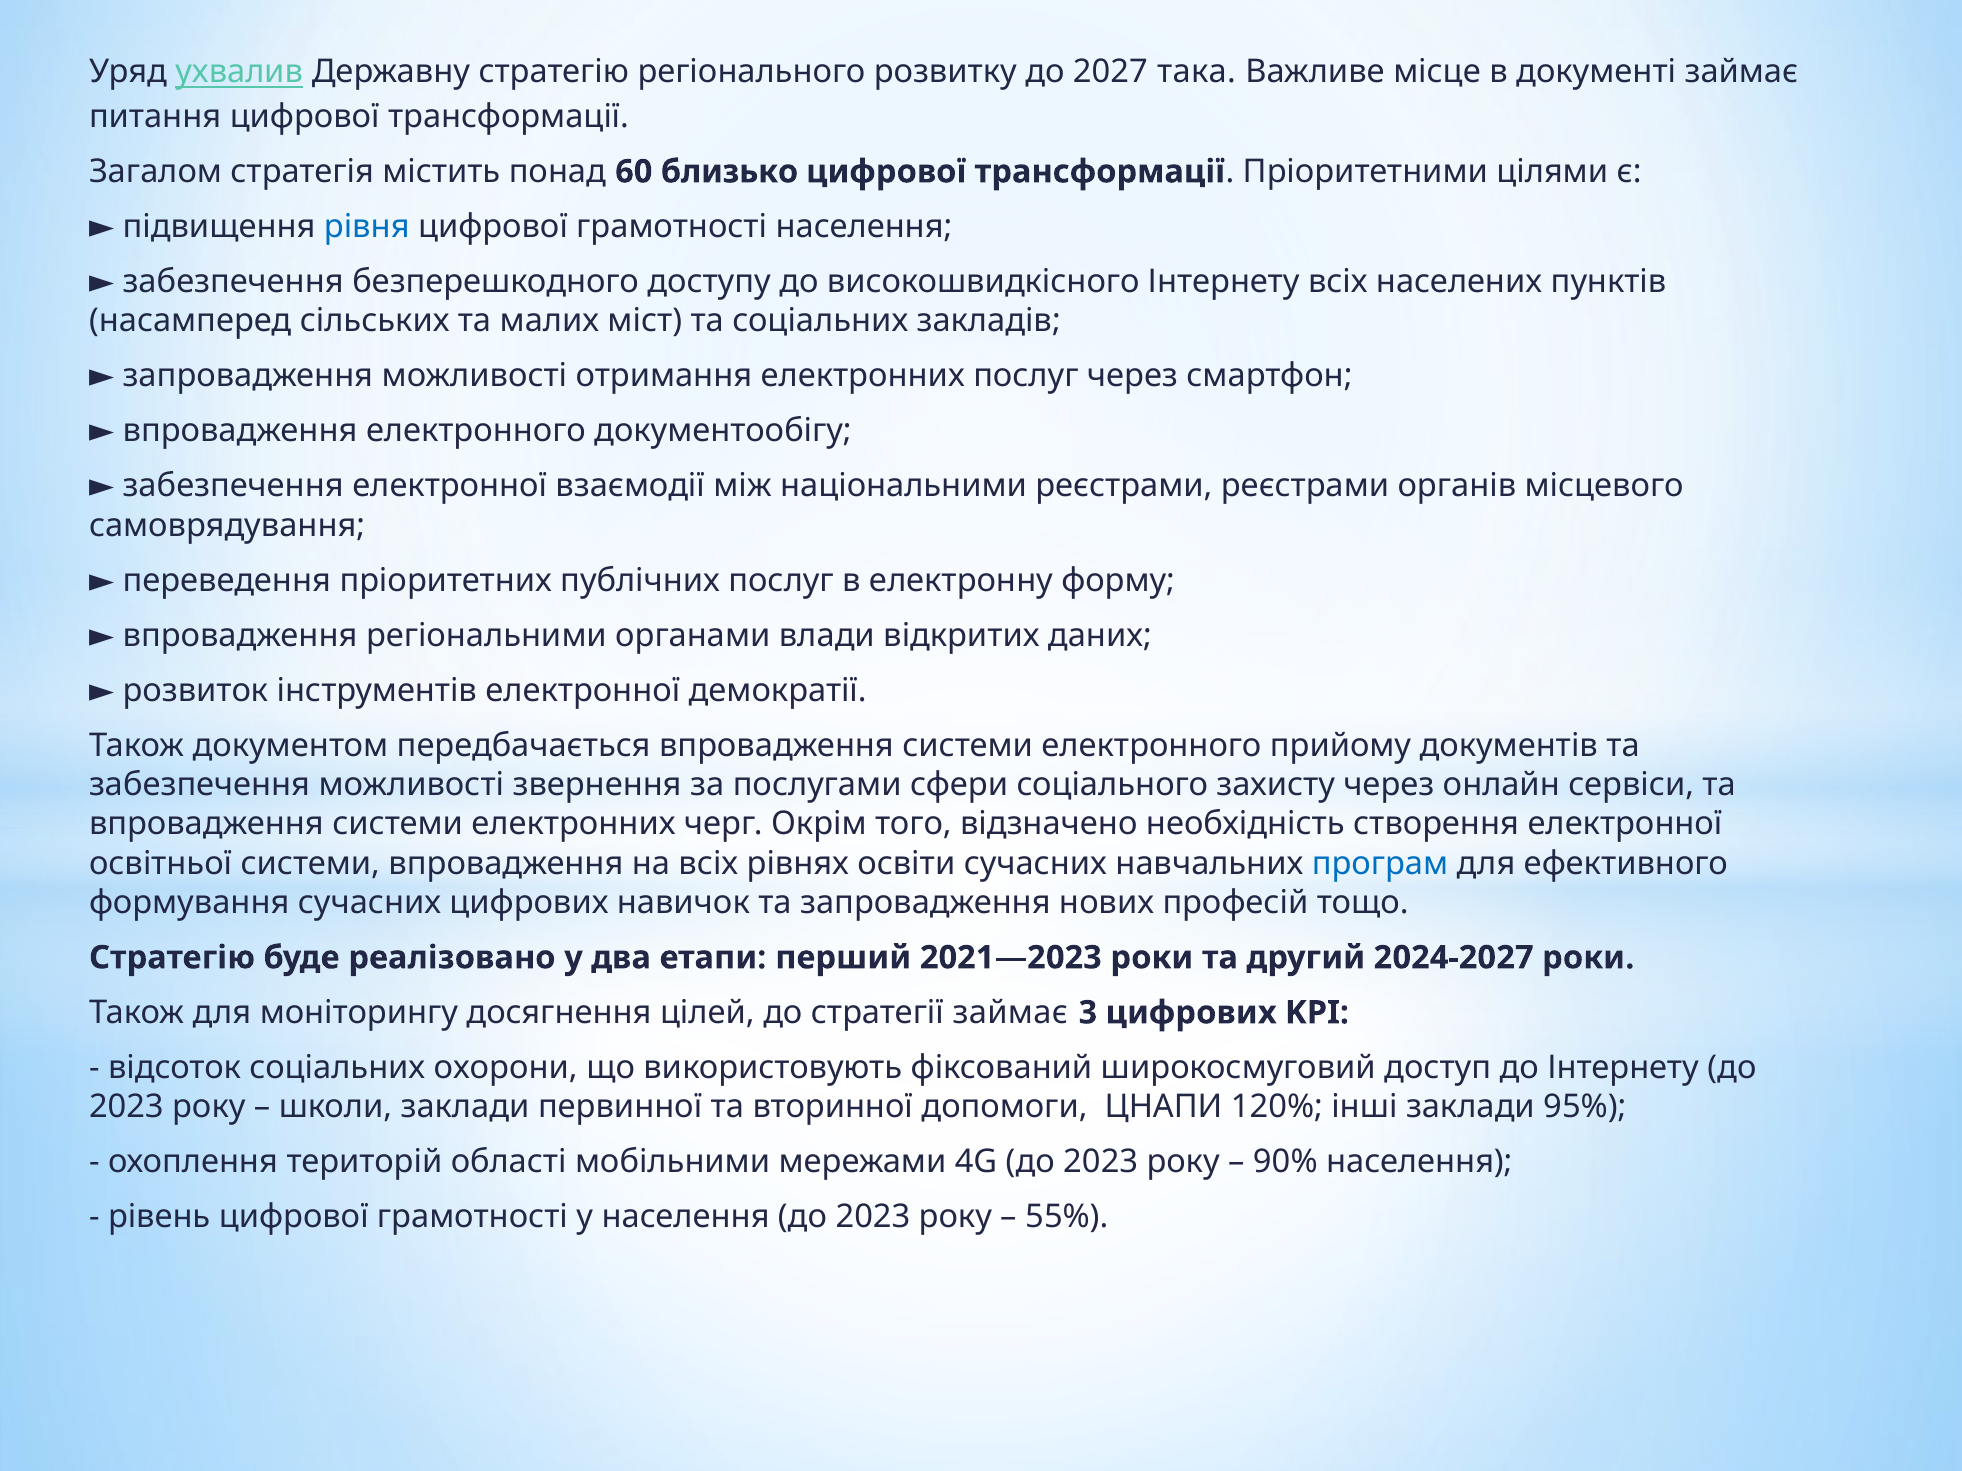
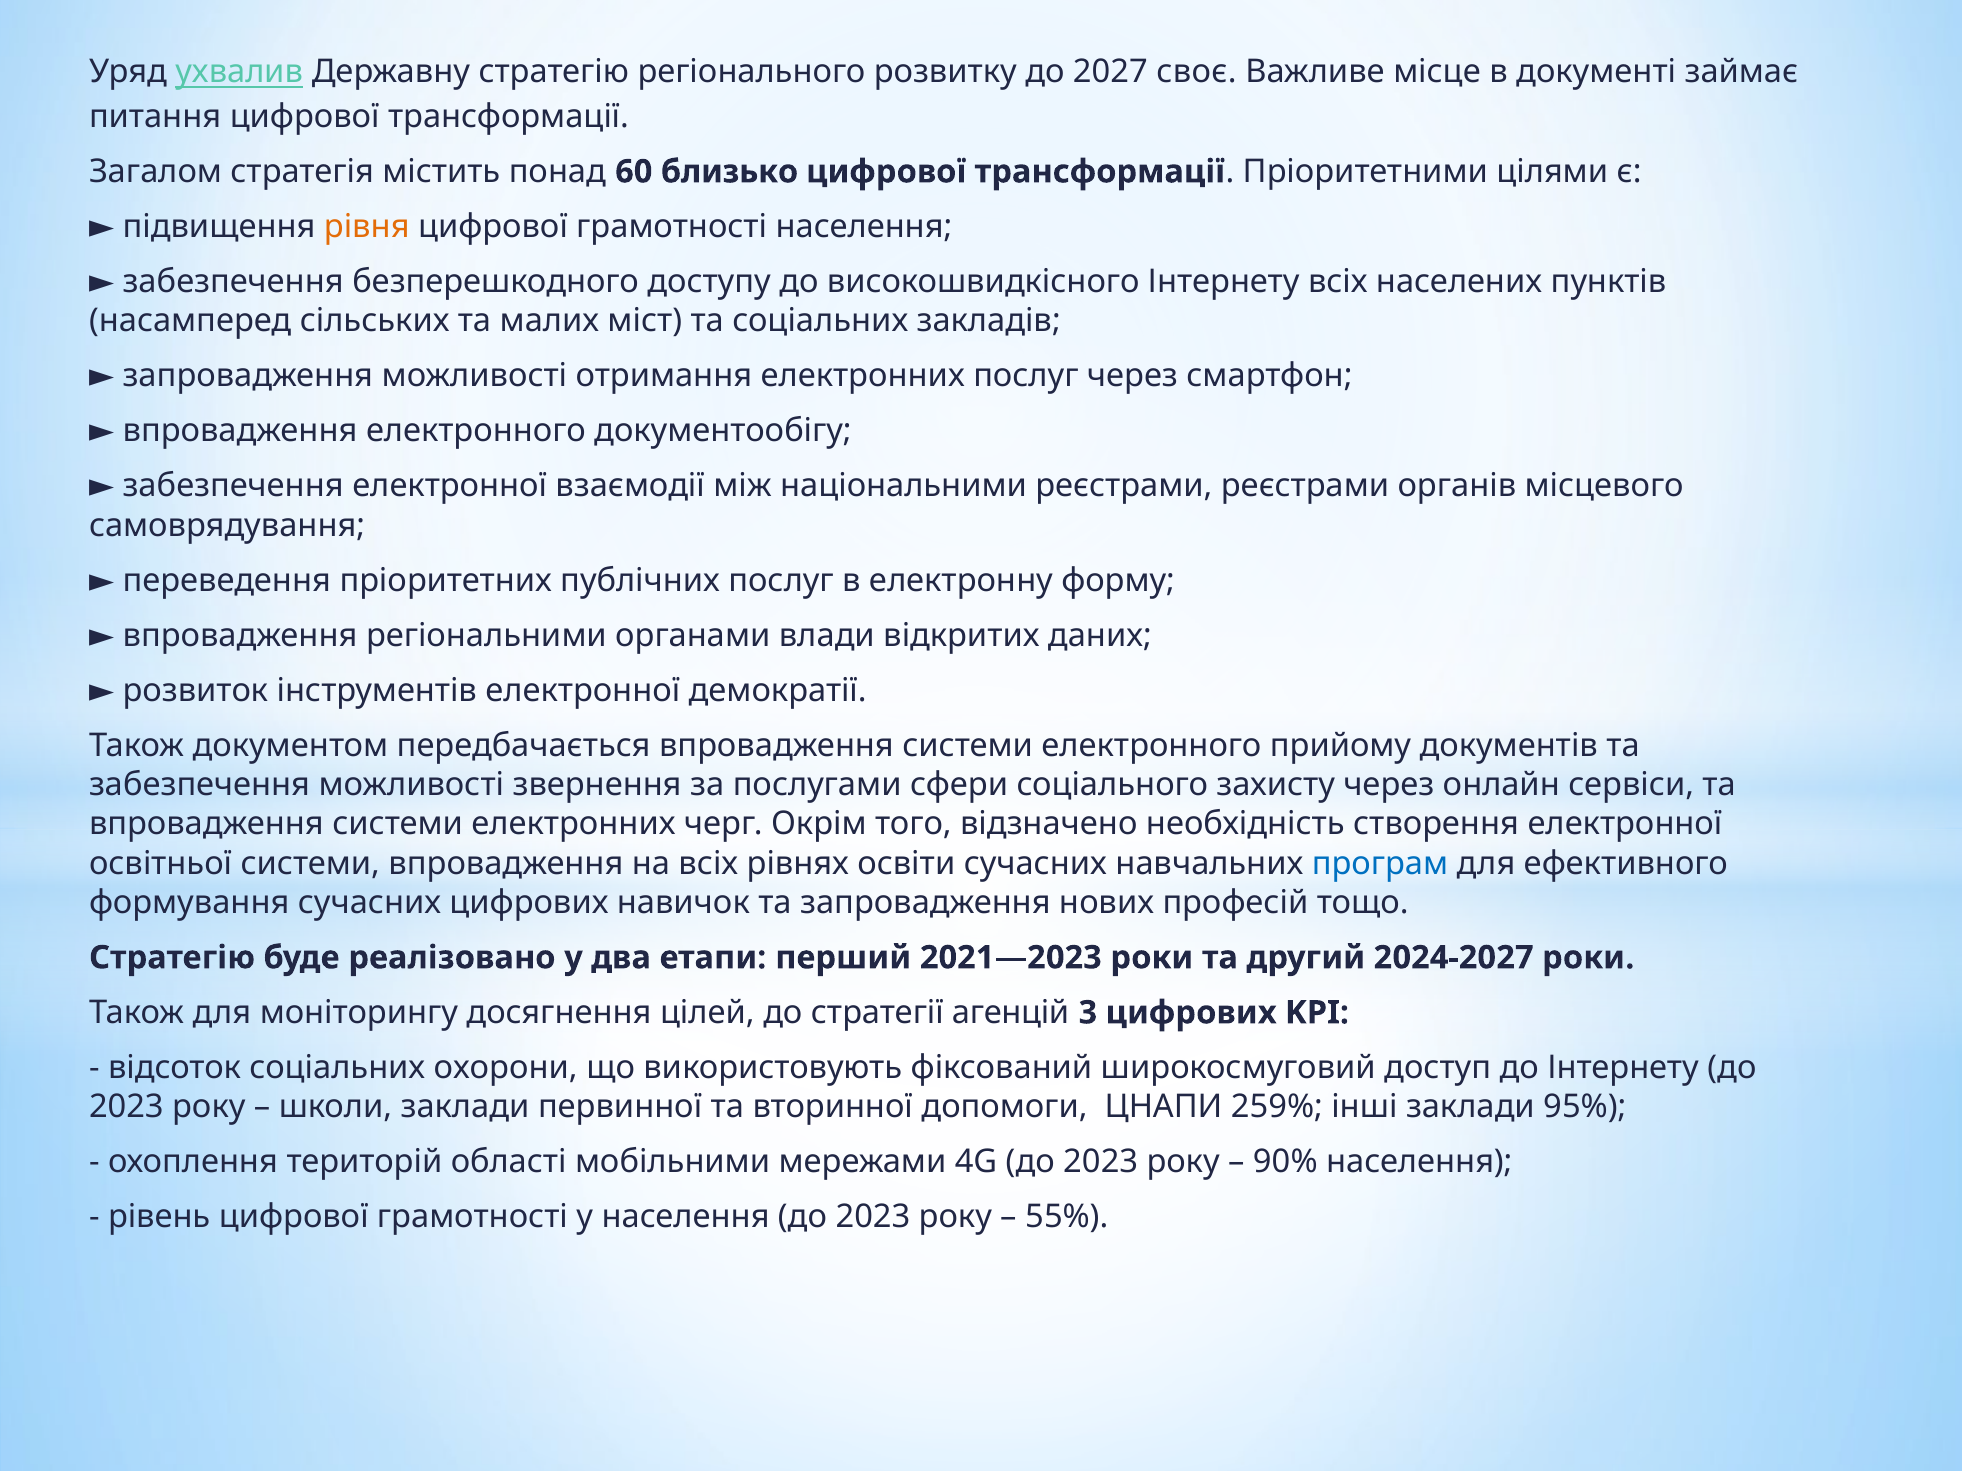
така: така -> своє
рівня colour: blue -> orange
стратегії займає: займає -> агенцій
120%: 120% -> 259%
